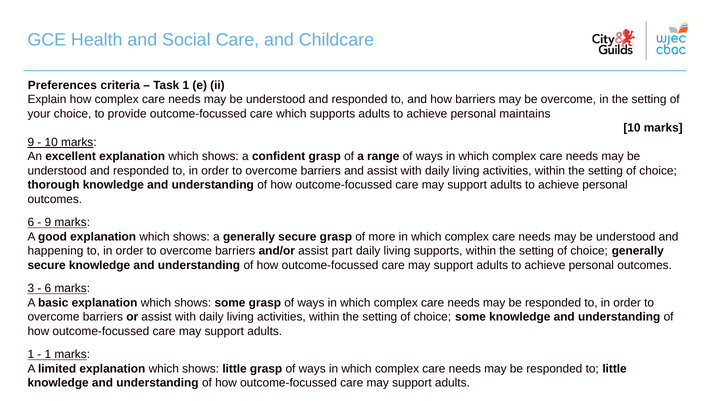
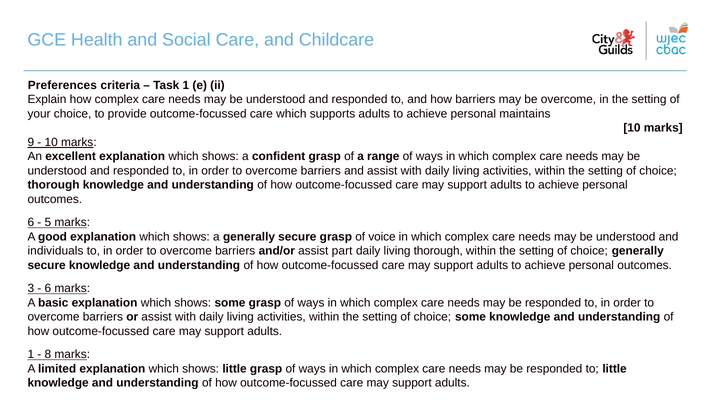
9 at (48, 223): 9 -> 5
more: more -> voice
happening: happening -> individuals
living supports: supports -> thorough
1 at (48, 354): 1 -> 8
